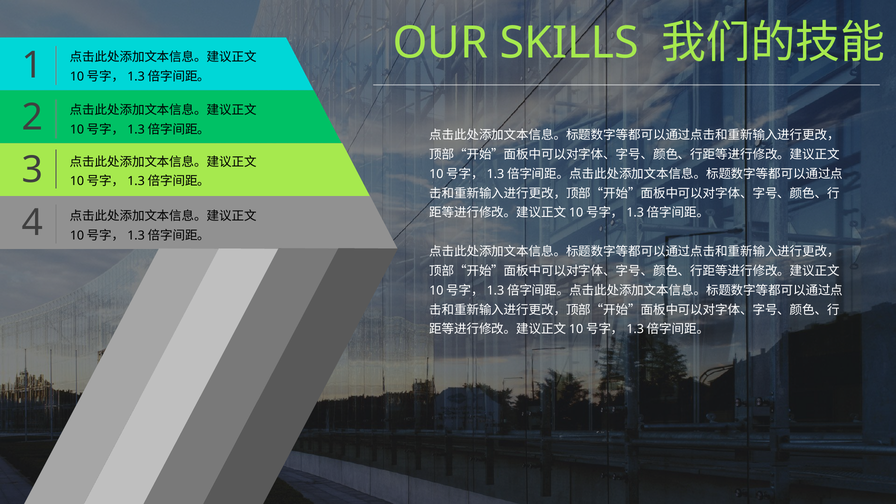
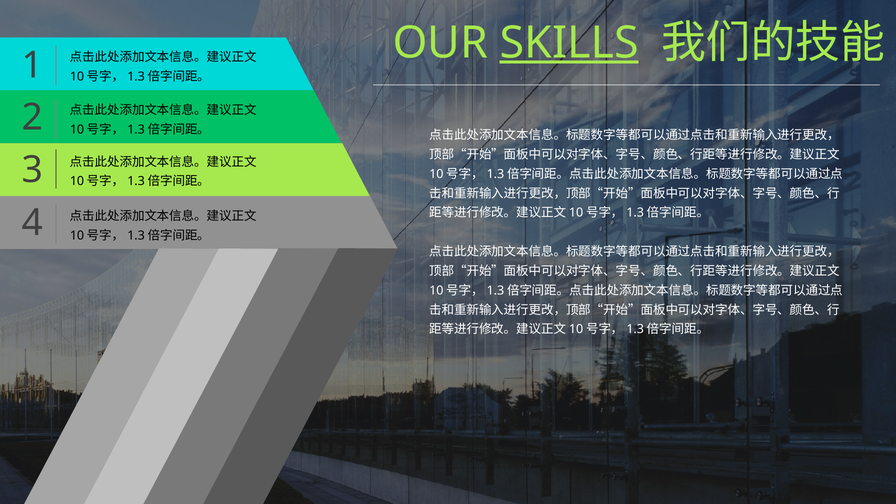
SKILLS underline: none -> present
